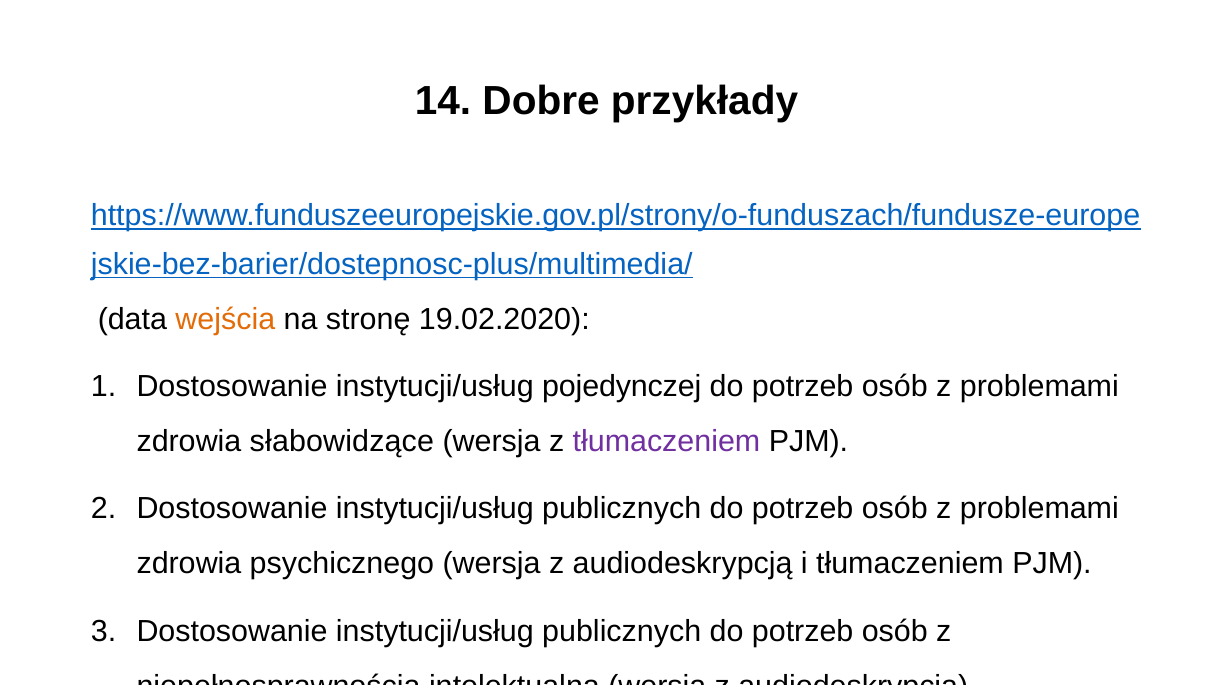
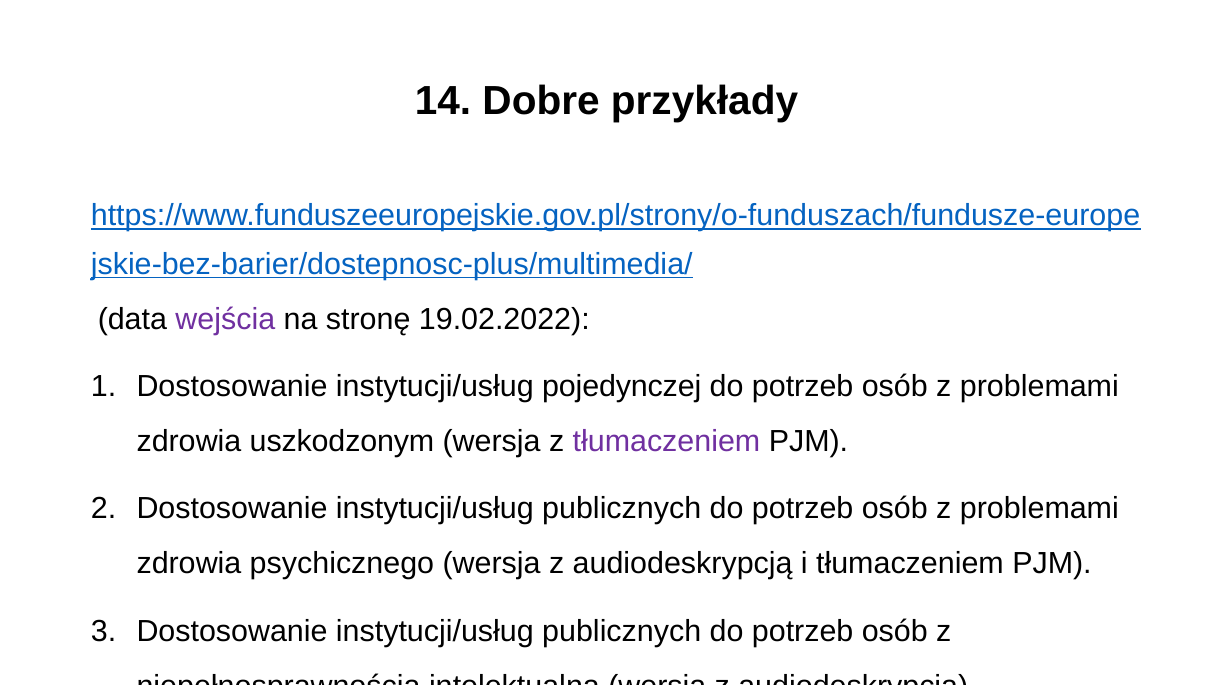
wejścia colour: orange -> purple
19.02.2020: 19.02.2020 -> 19.02.2022
słabowidzące: słabowidzące -> uszkodzonym
